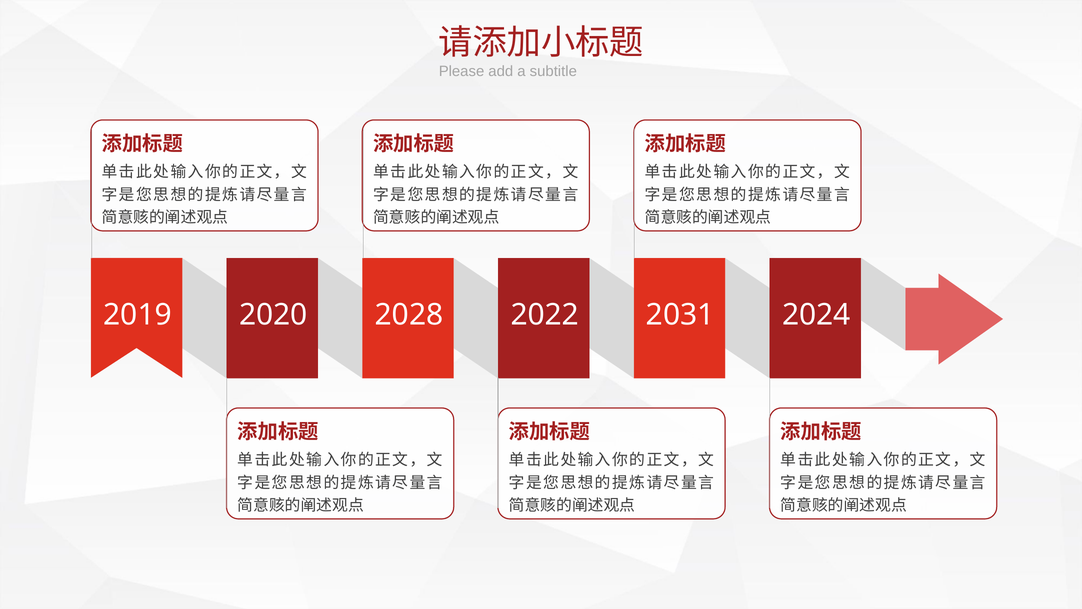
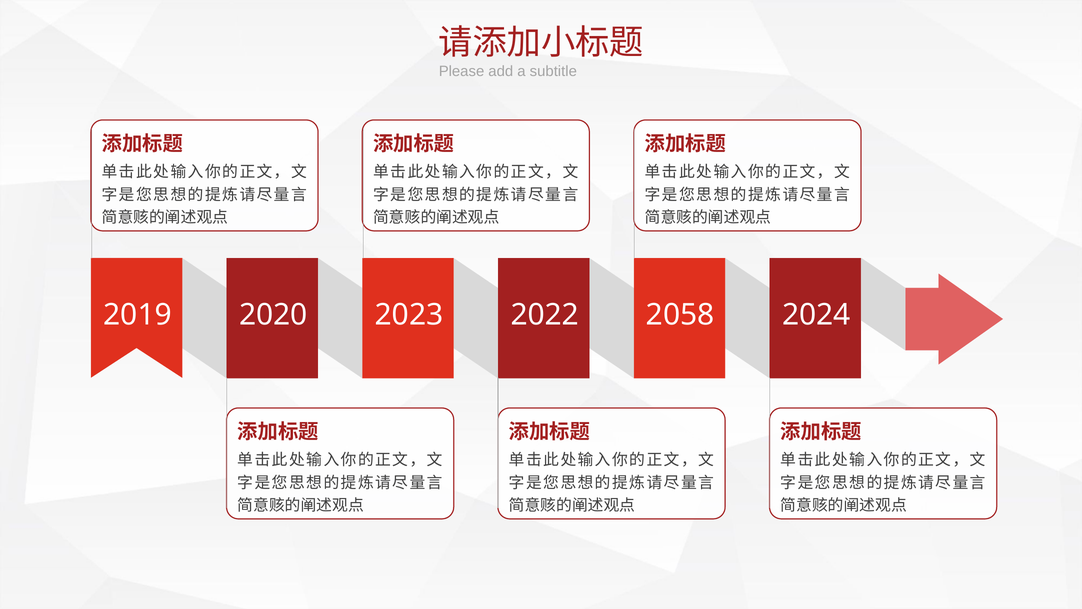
2028: 2028 -> 2023
2031: 2031 -> 2058
